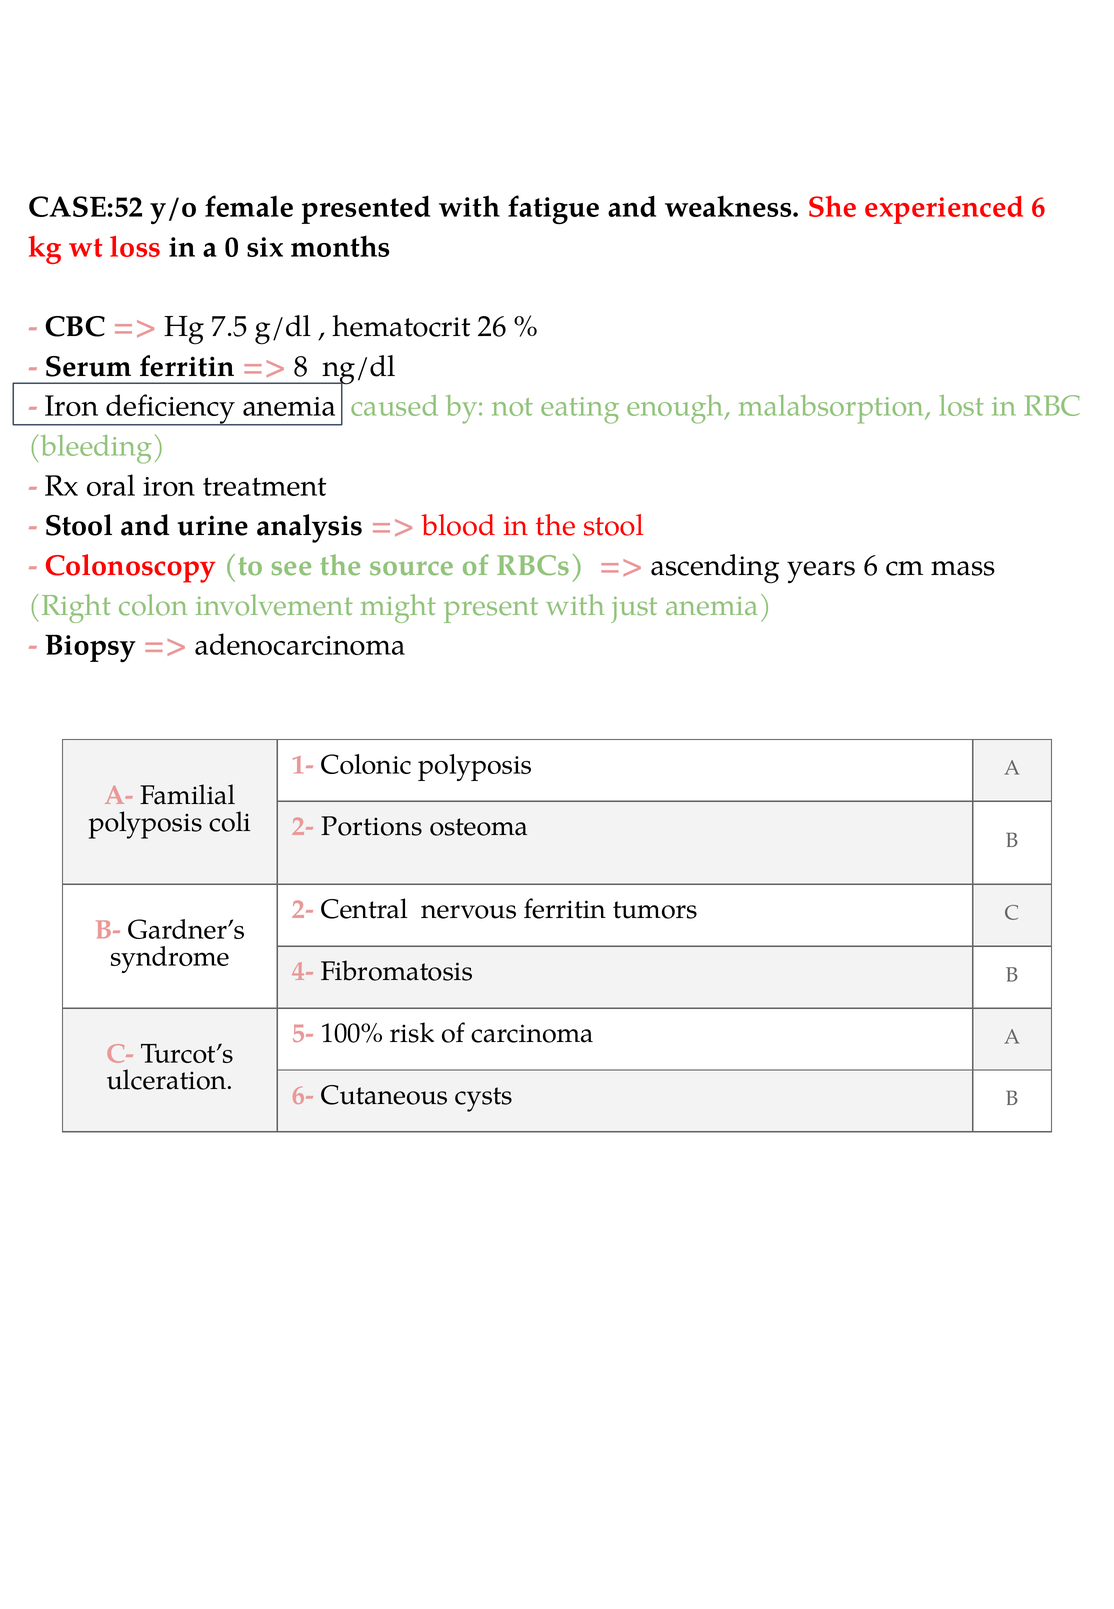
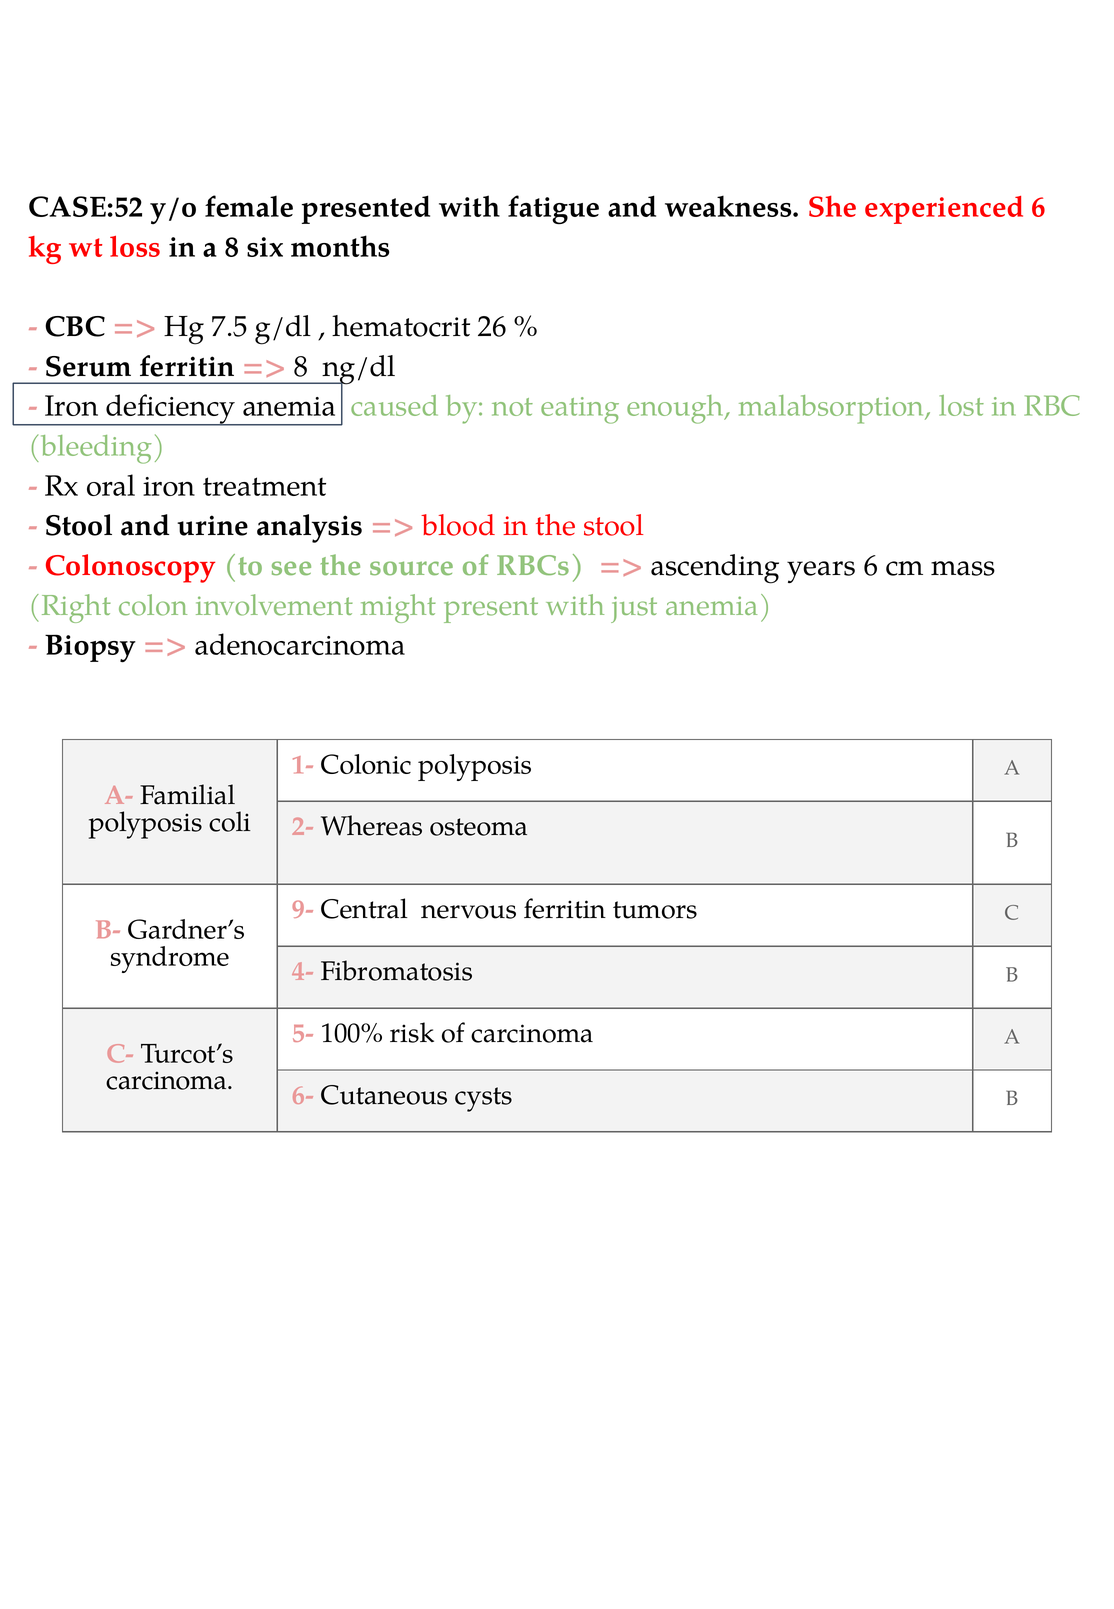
a 0: 0 -> 8
Portions: Portions -> Whereas
2- at (303, 910): 2- -> 9-
ulceration at (170, 1081): ulceration -> carcinoma
